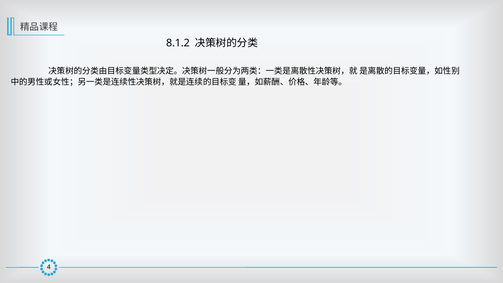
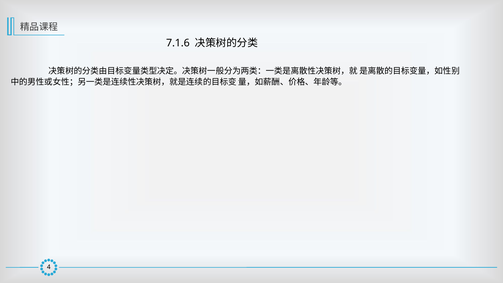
8.1.2: 8.1.2 -> 7.1.6
